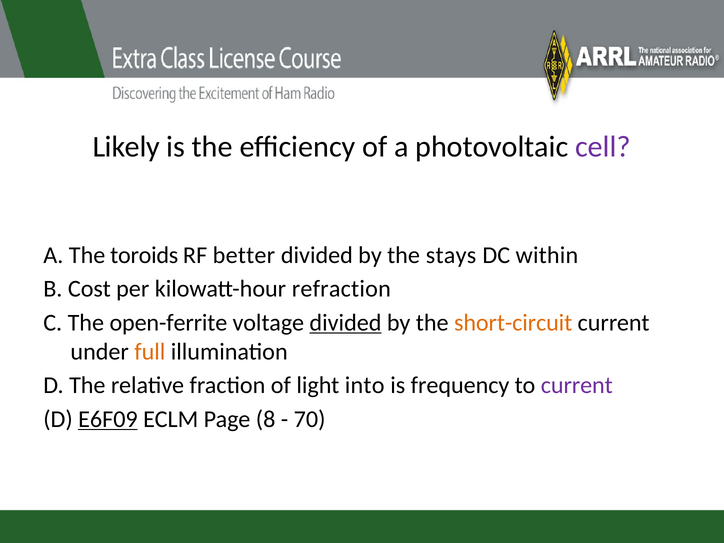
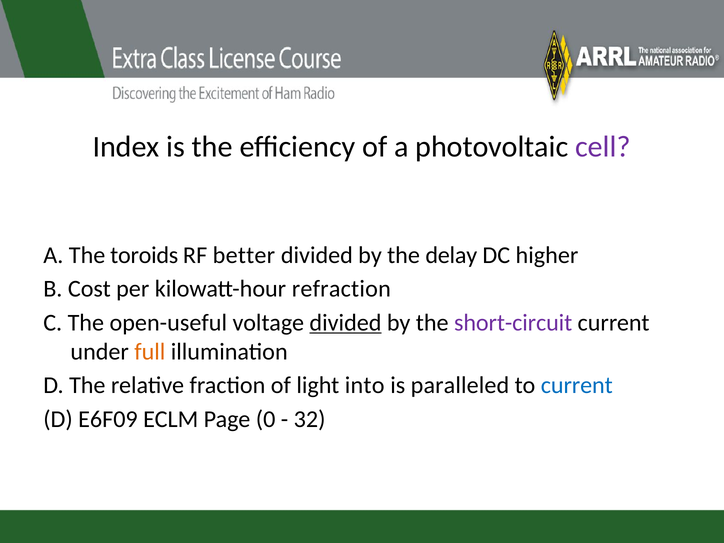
Likely: Likely -> Index
stays: stays -> delay
within: within -> higher
open-ferrite: open-ferrite -> open-useful
short-circuit colour: orange -> purple
frequency: frequency -> paralleled
current at (577, 385) colour: purple -> blue
E6F09 underline: present -> none
8: 8 -> 0
70: 70 -> 32
